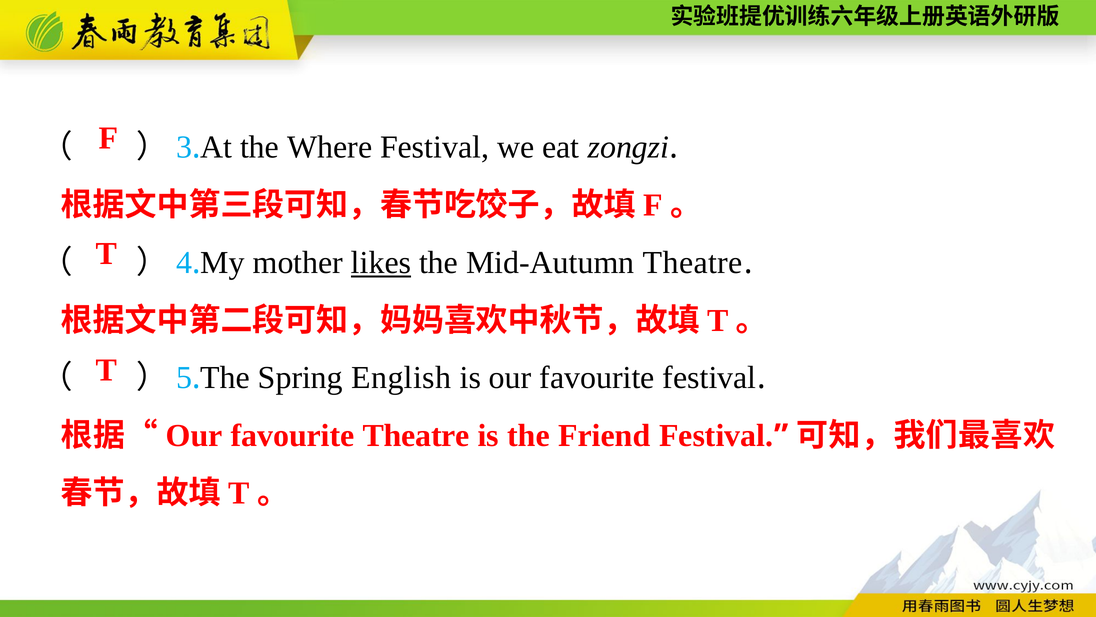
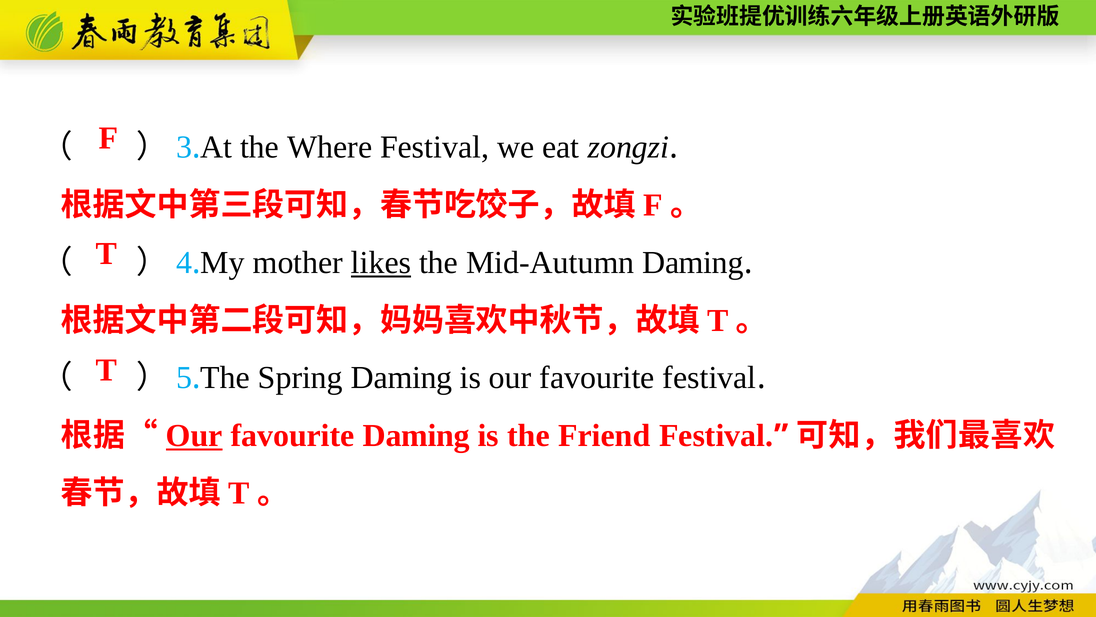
Mid-Autumn Theatre: Theatre -> Daming
Spring English: English -> Daming
Our at (194, 435) underline: none -> present
favourite Theatre: Theatre -> Daming
